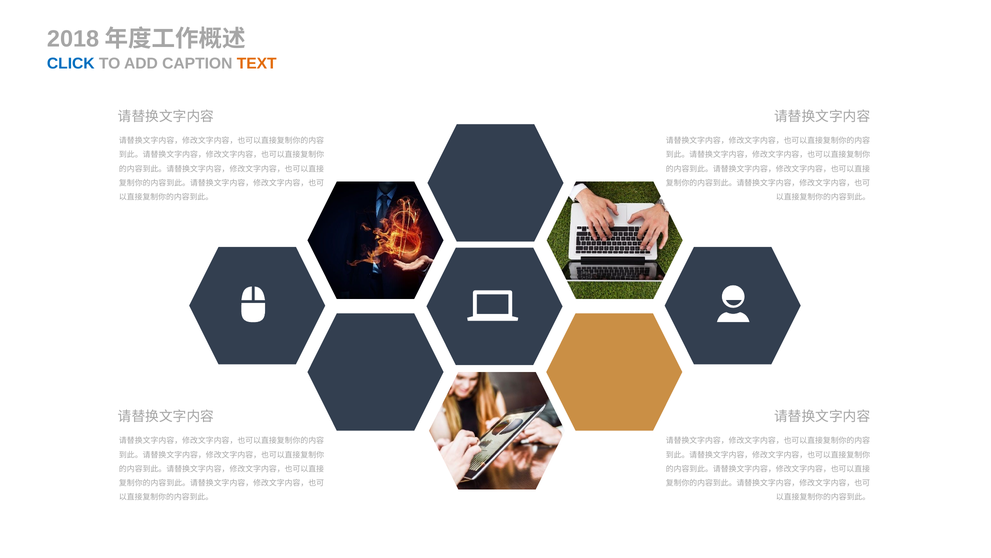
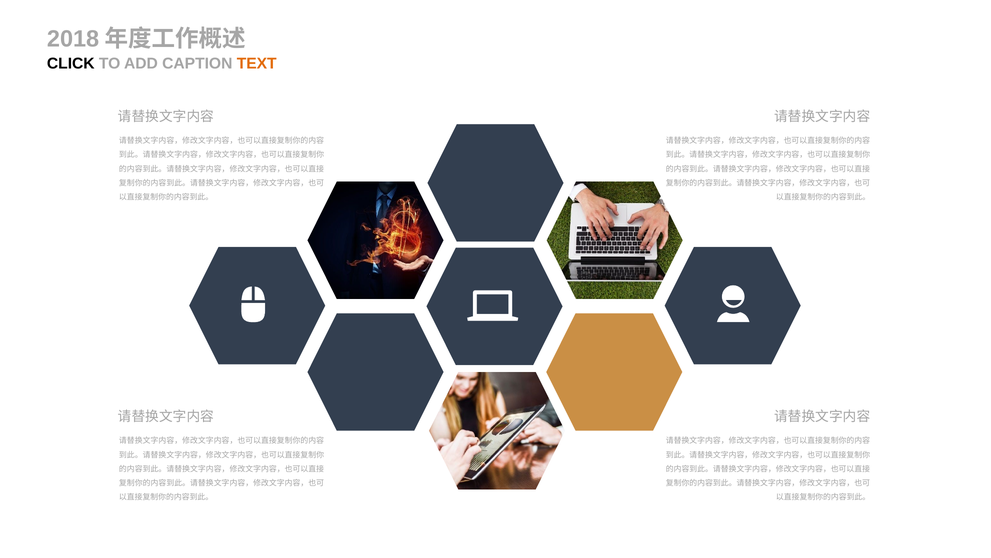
CLICK colour: blue -> black
